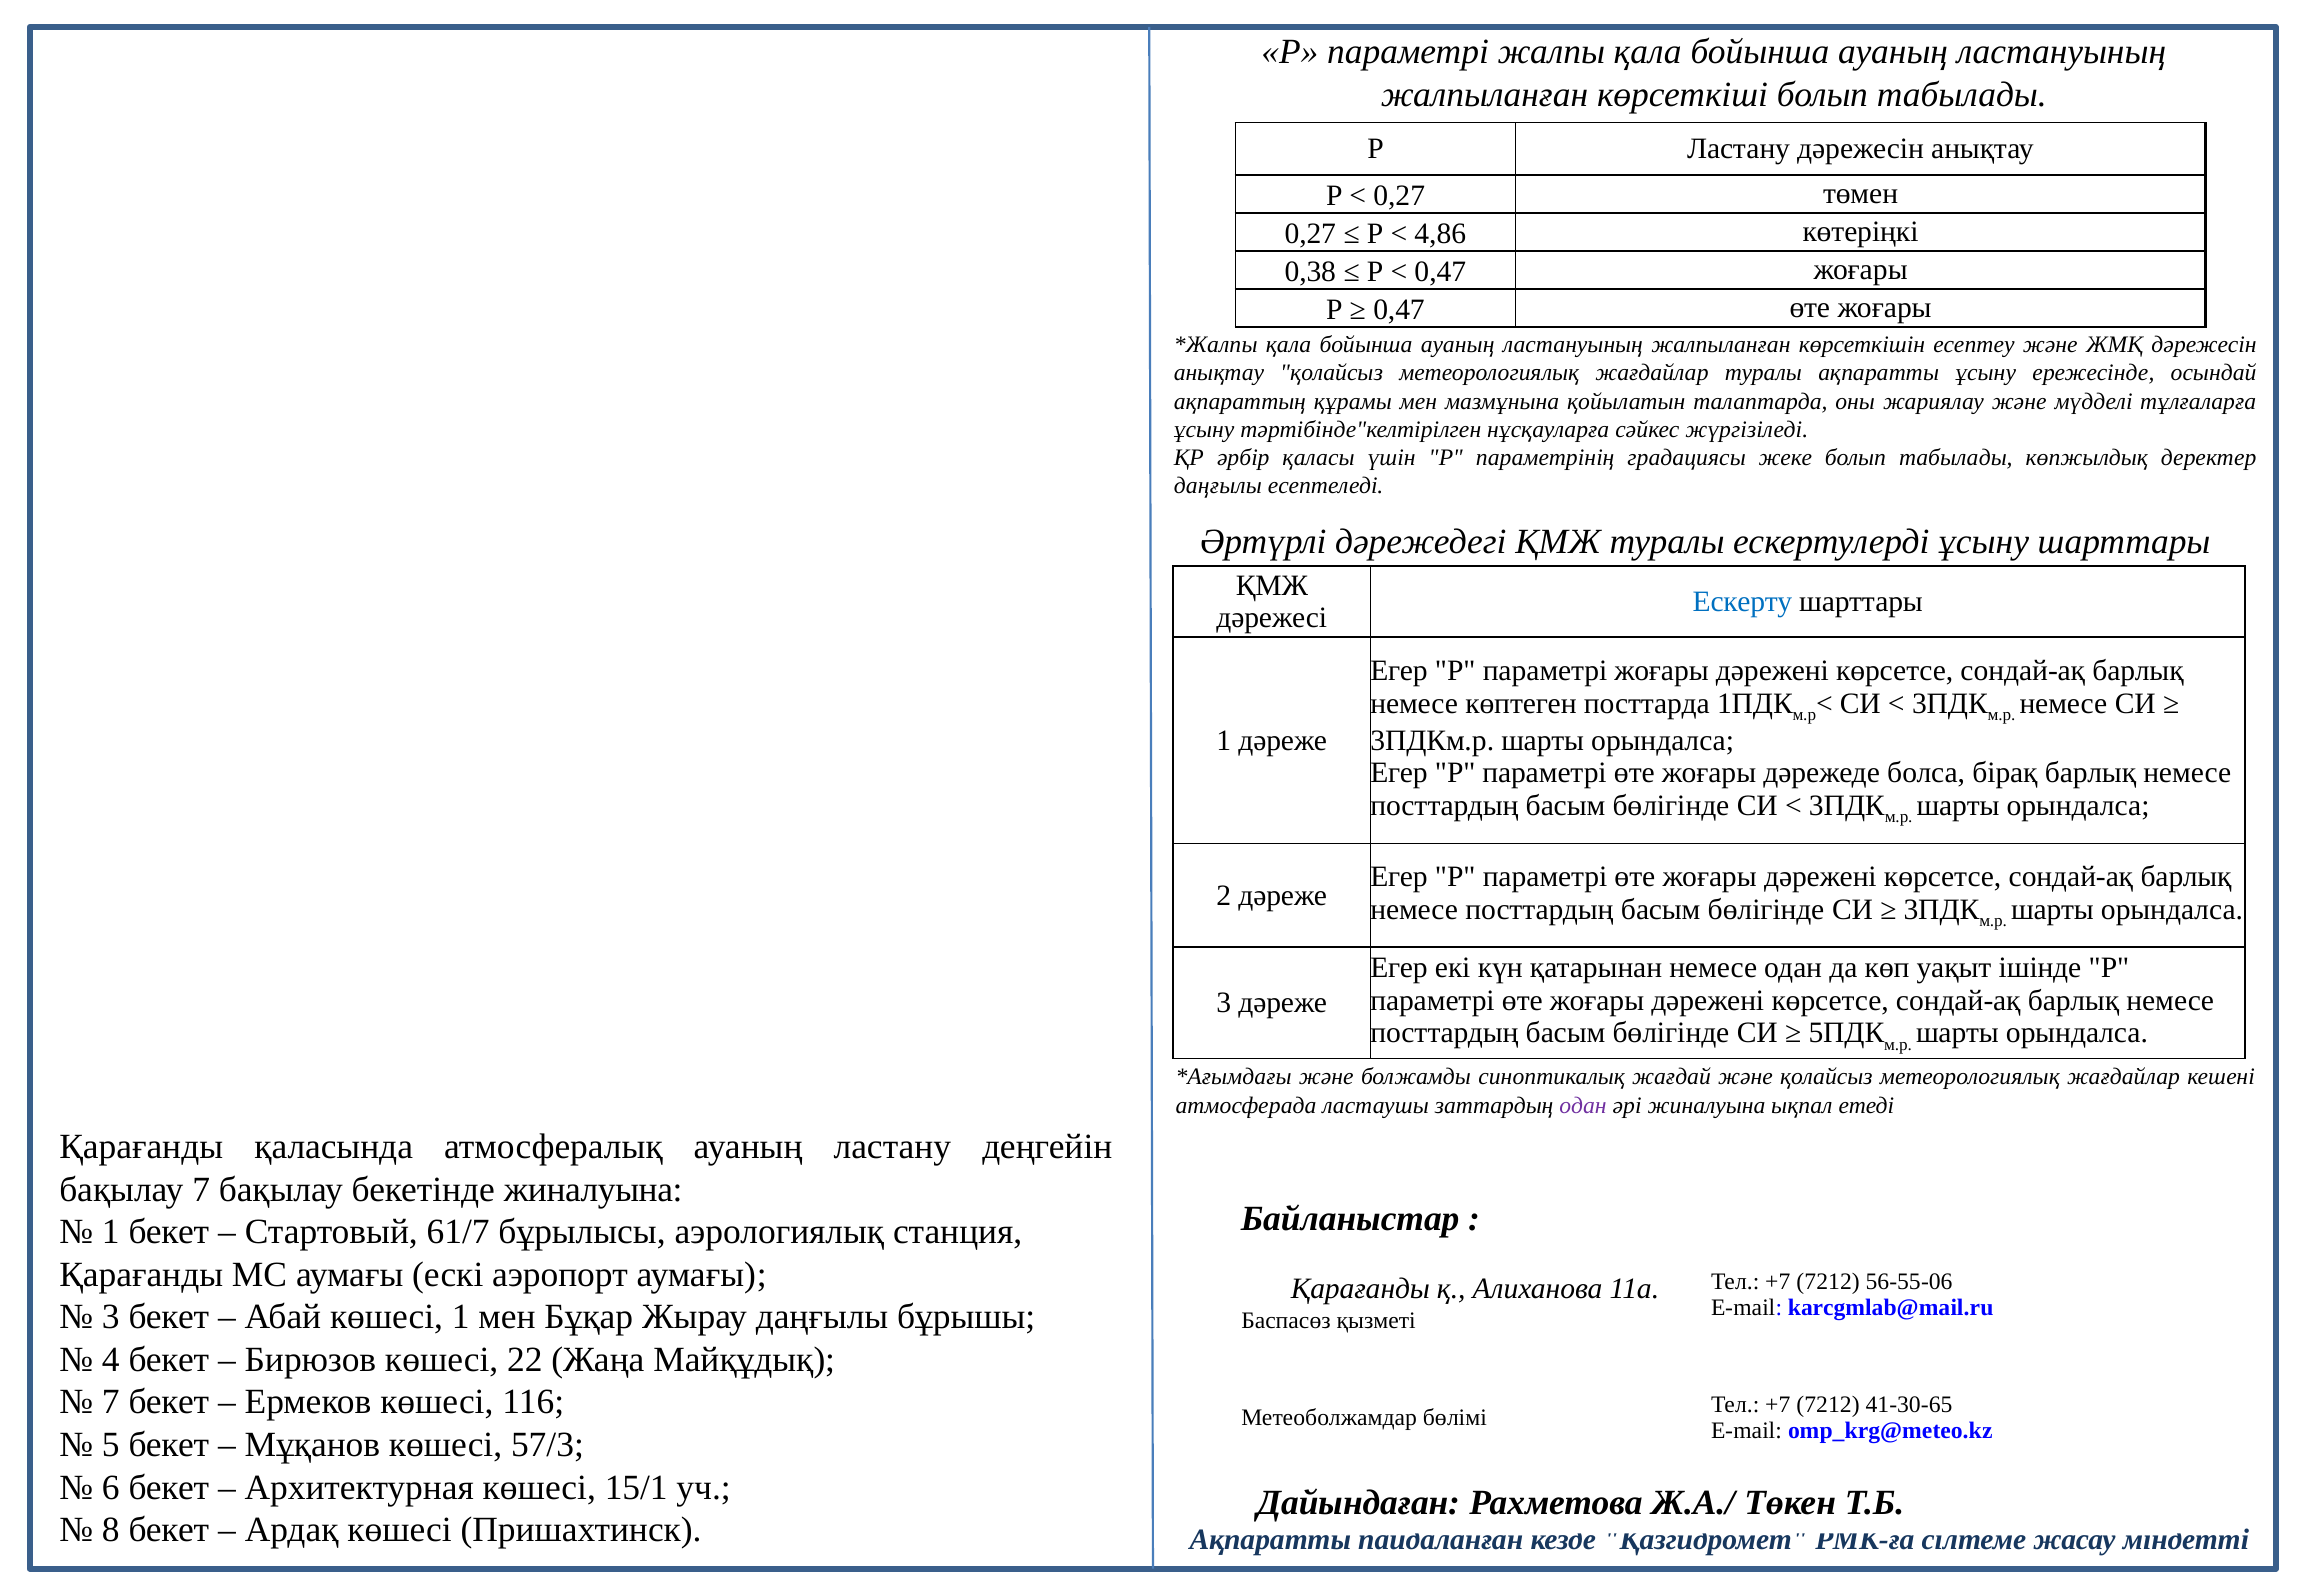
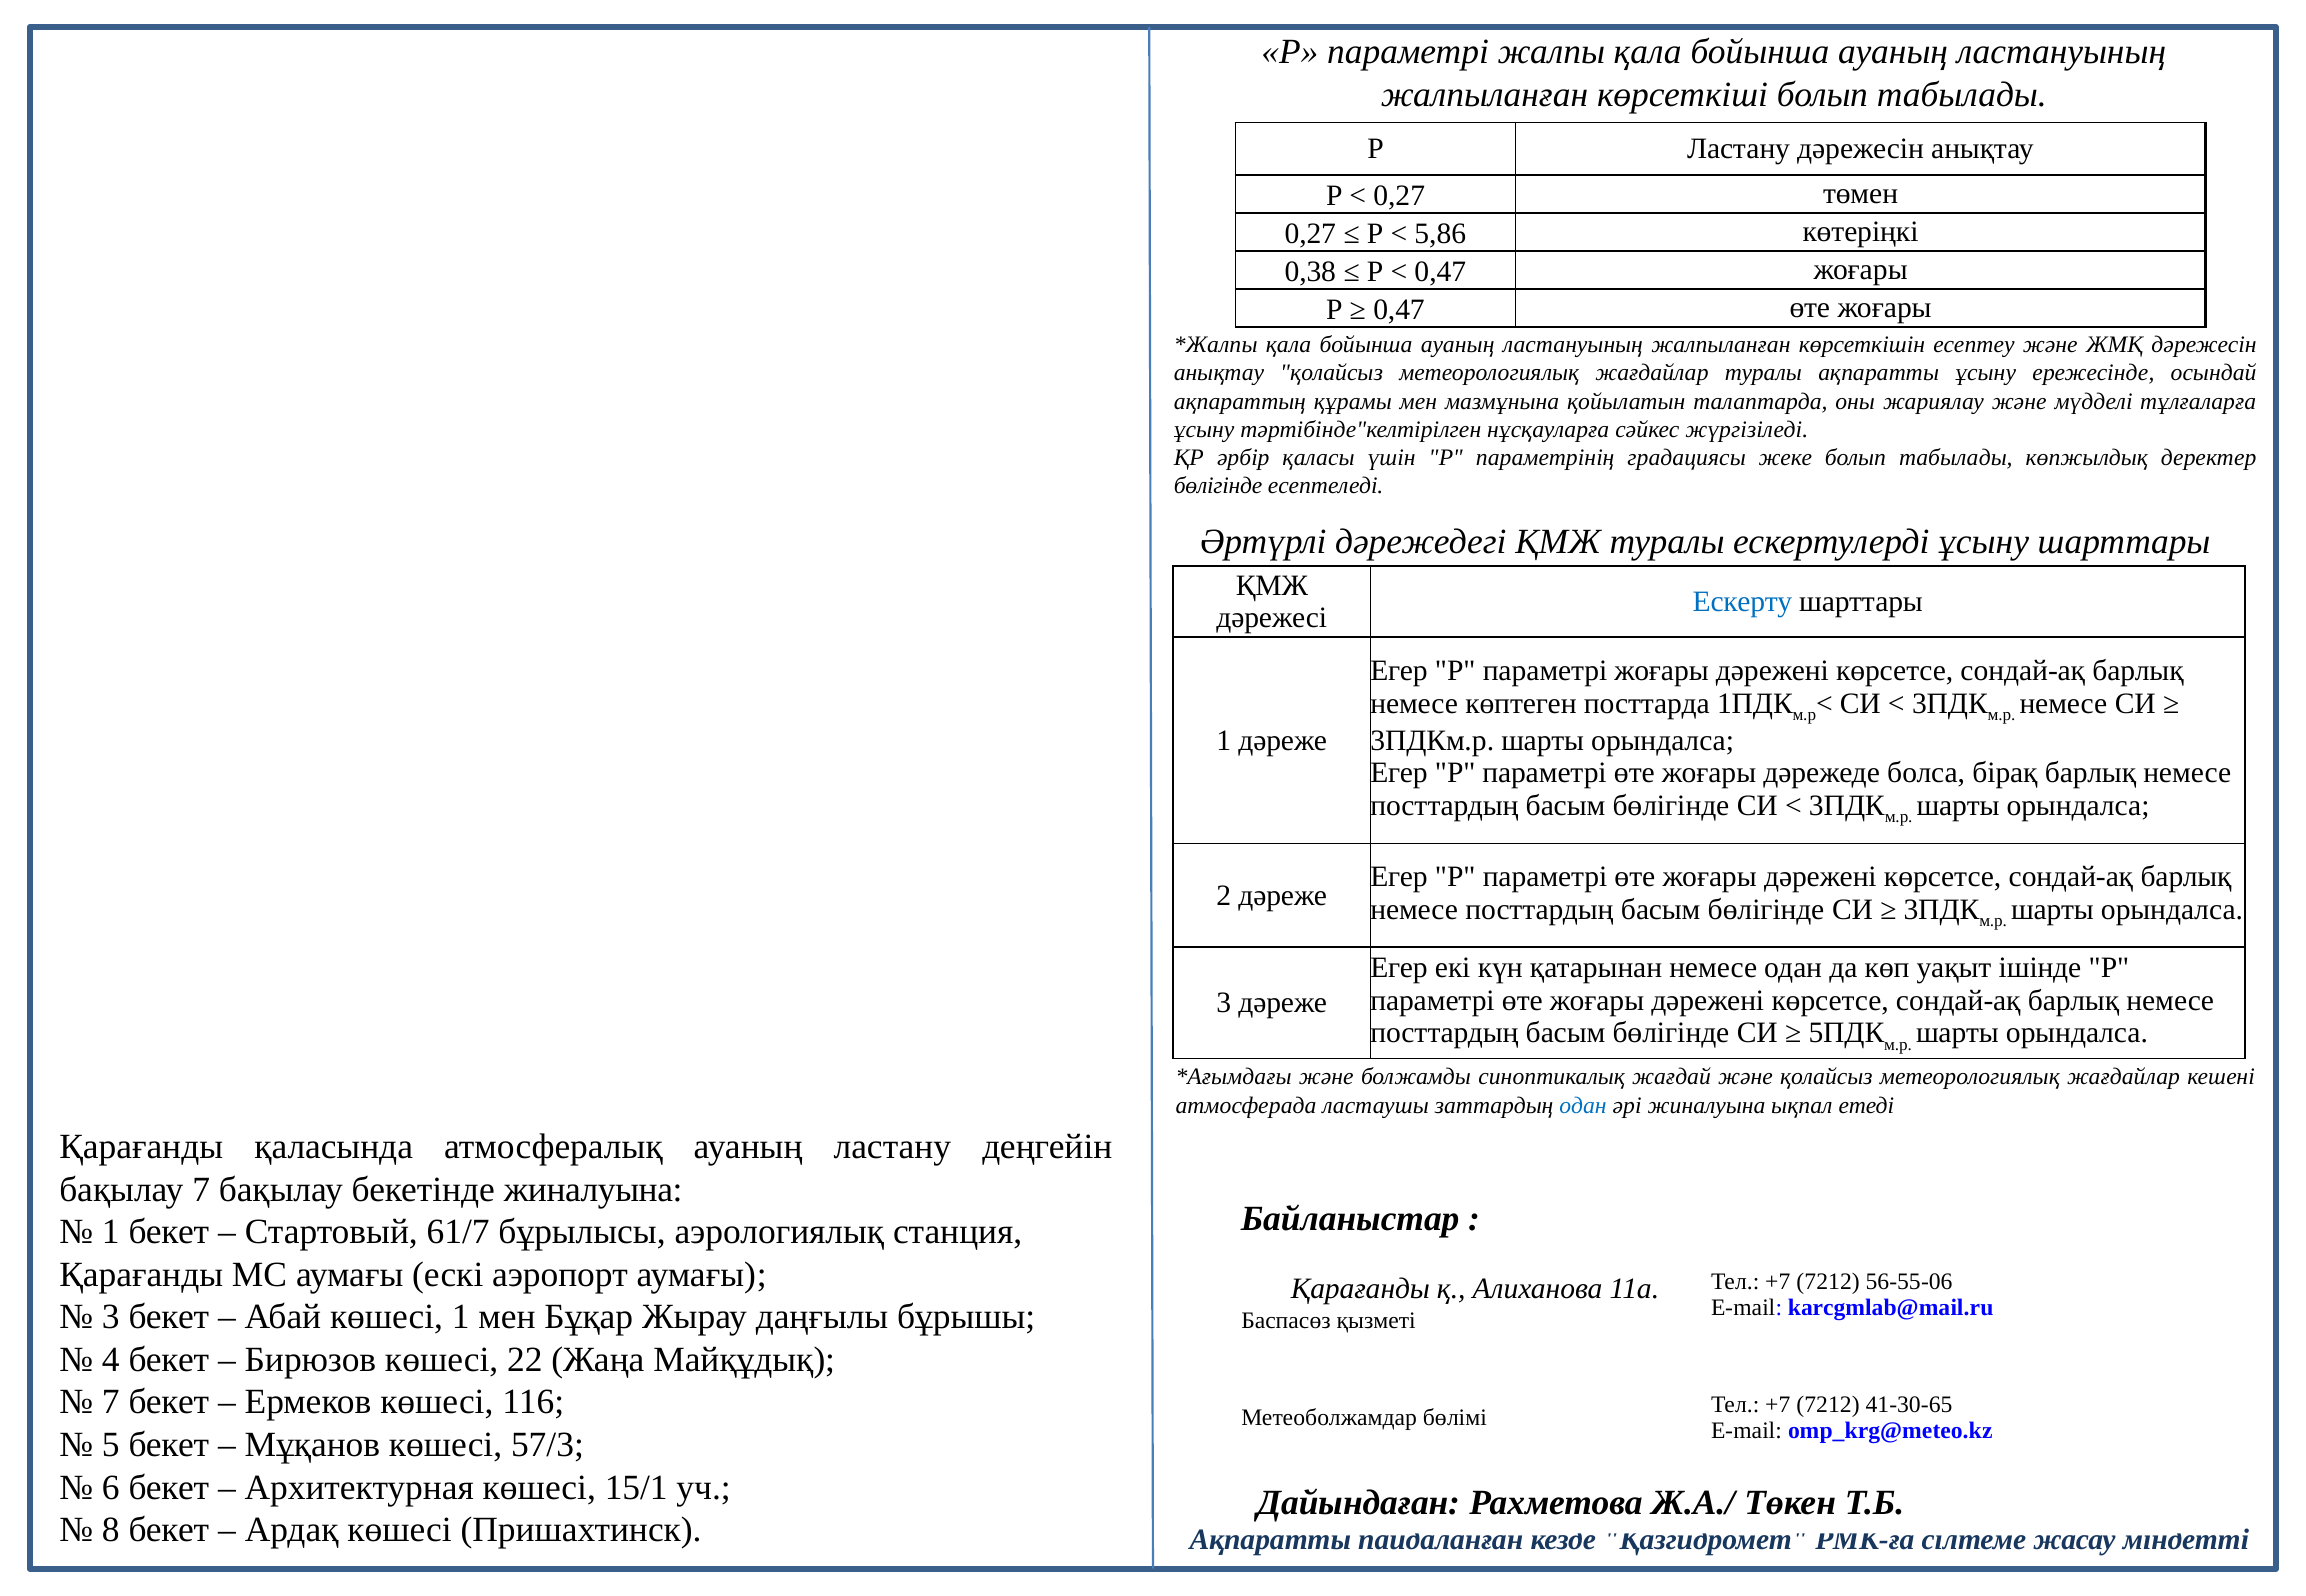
4,86: 4,86 -> 5,86
даңғылы at (1218, 486): даңғылы -> бөлігінде
одан at (1583, 1106) colour: purple -> blue
